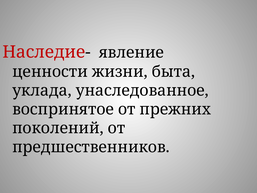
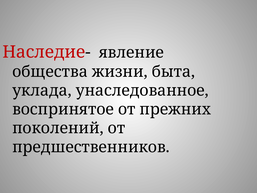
ценности: ценности -> общества
